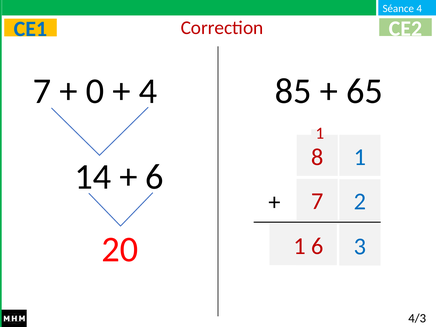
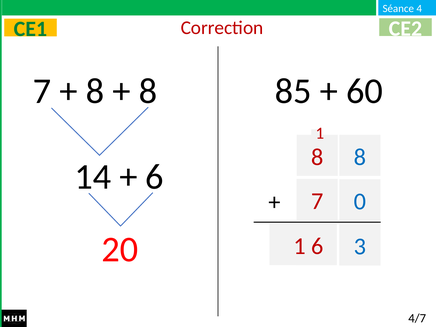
CE1 colour: blue -> green
0 at (95, 91): 0 -> 8
4 at (148, 91): 4 -> 8
65: 65 -> 60
8 1: 1 -> 8
2: 2 -> 0
4/3: 4/3 -> 4/7
